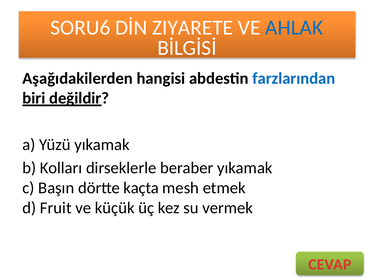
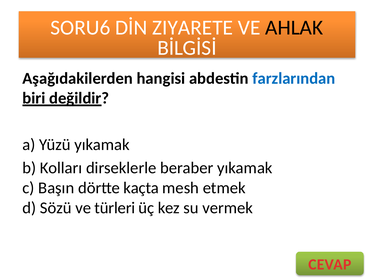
AHLAK colour: blue -> black
Fruit: Fruit -> Sözü
küçük: küçük -> türleri
